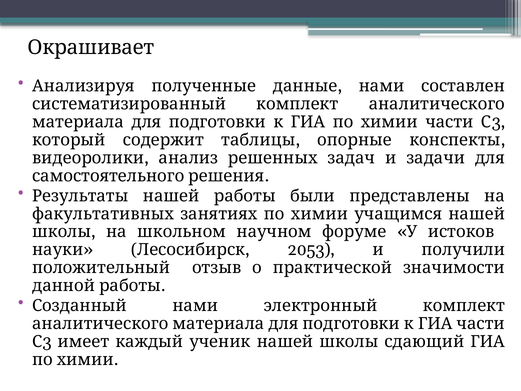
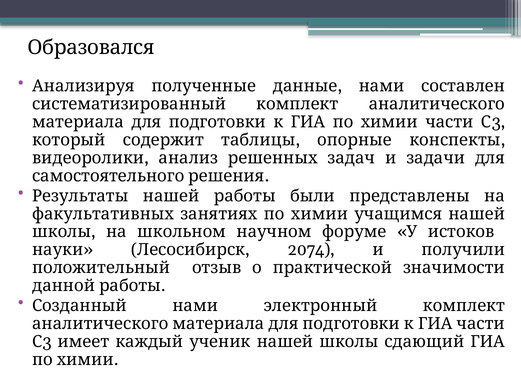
Окрашивает: Окрашивает -> Образовался
2053: 2053 -> 2074
